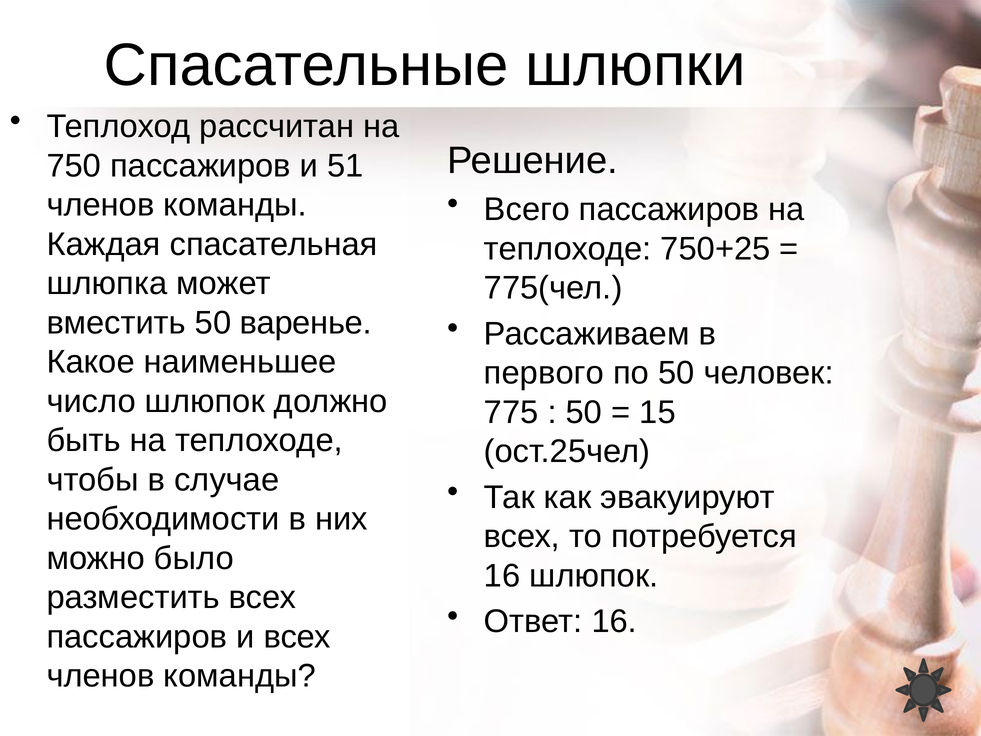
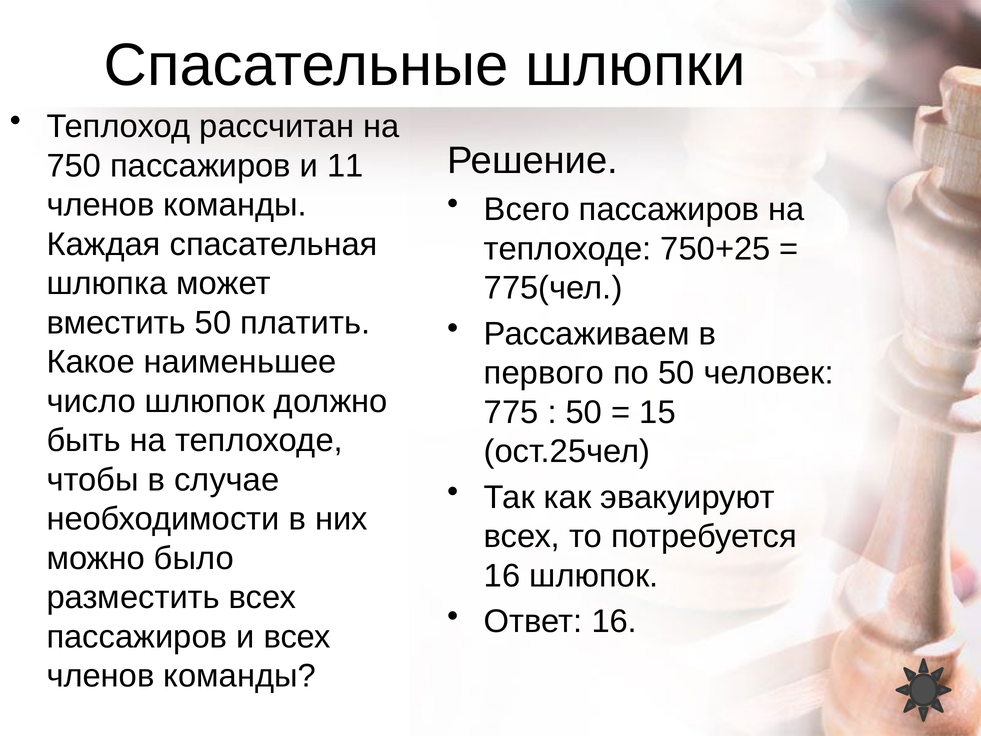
51: 51 -> 11
варенье: варенье -> платить
